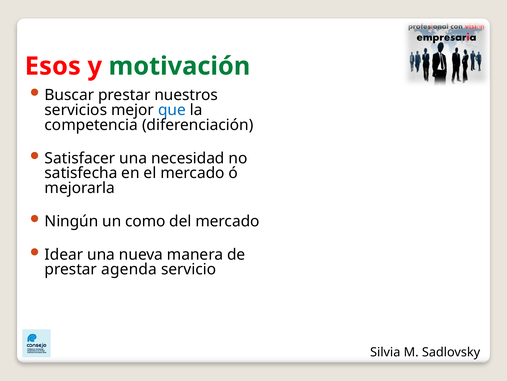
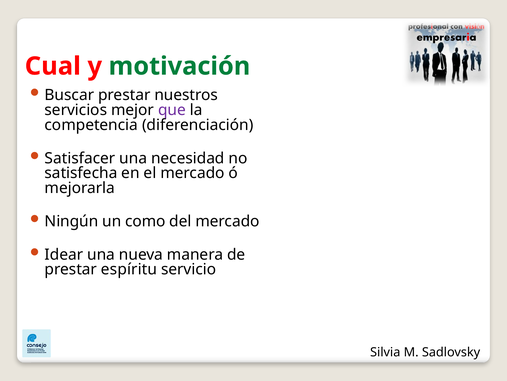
Esos: Esos -> Cual
que colour: blue -> purple
agenda: agenda -> espíritu
